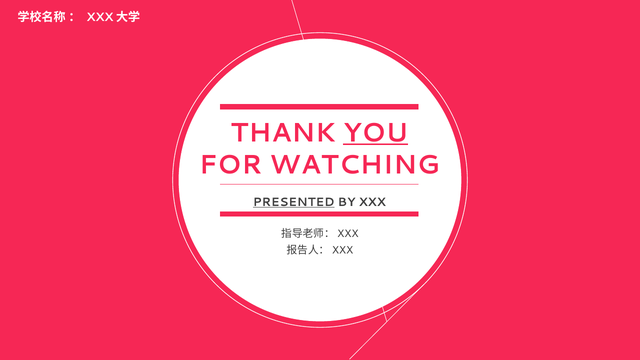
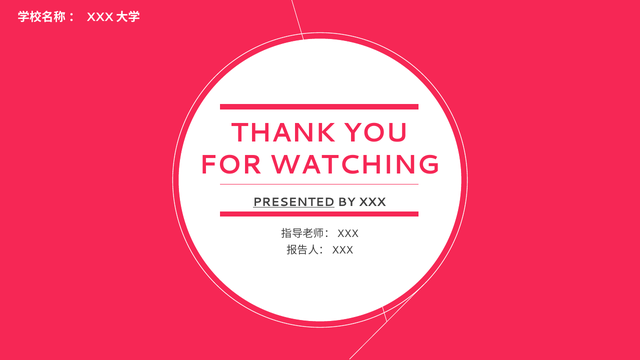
YOU underline: present -> none
